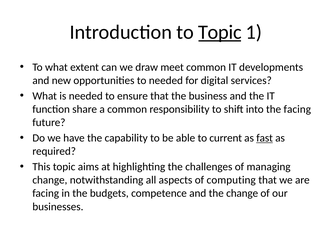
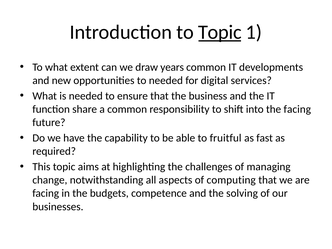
meet: meet -> years
current: current -> fruitful
fast underline: present -> none
the change: change -> solving
